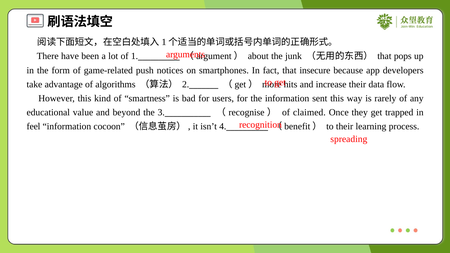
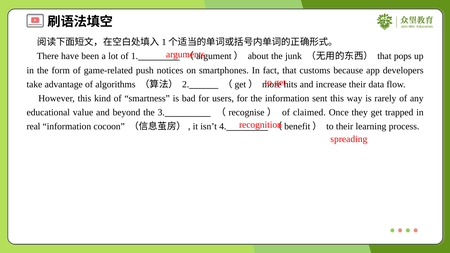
insecure: insecure -> customs
feel: feel -> real
